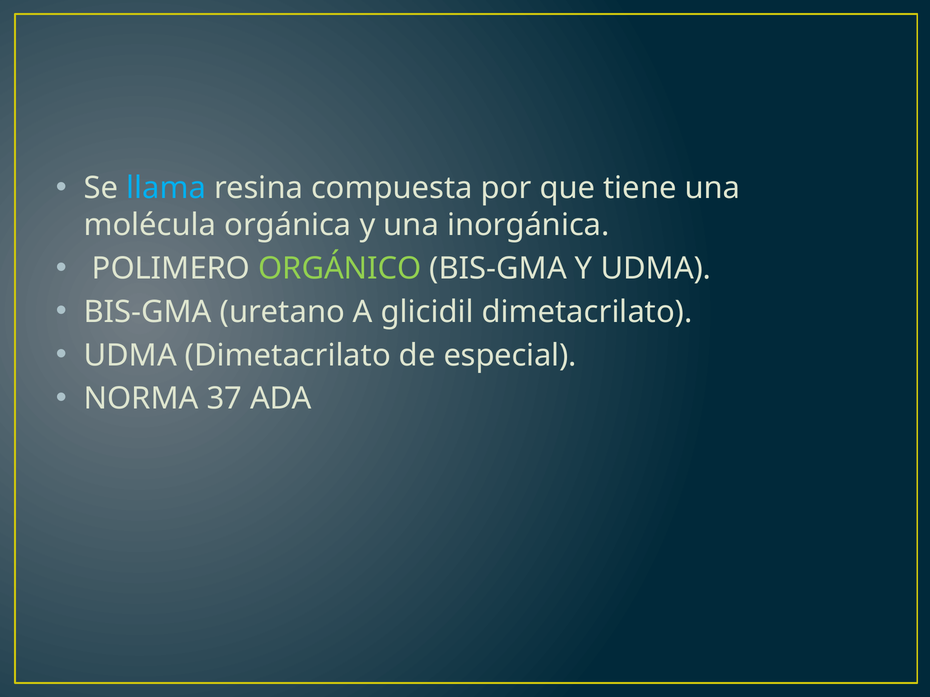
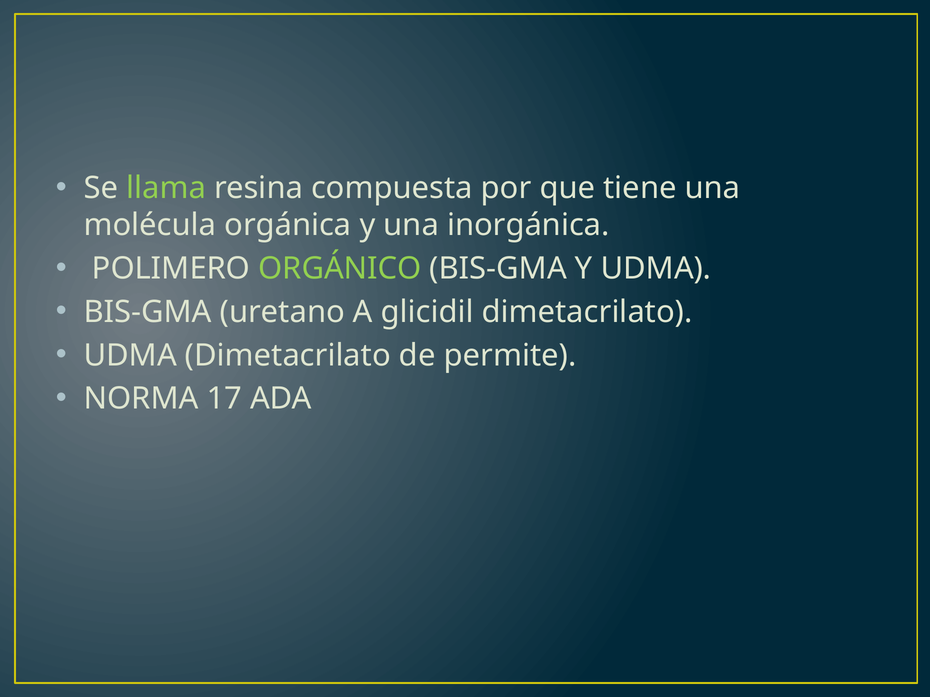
llama colour: light blue -> light green
especial: especial -> permite
37: 37 -> 17
